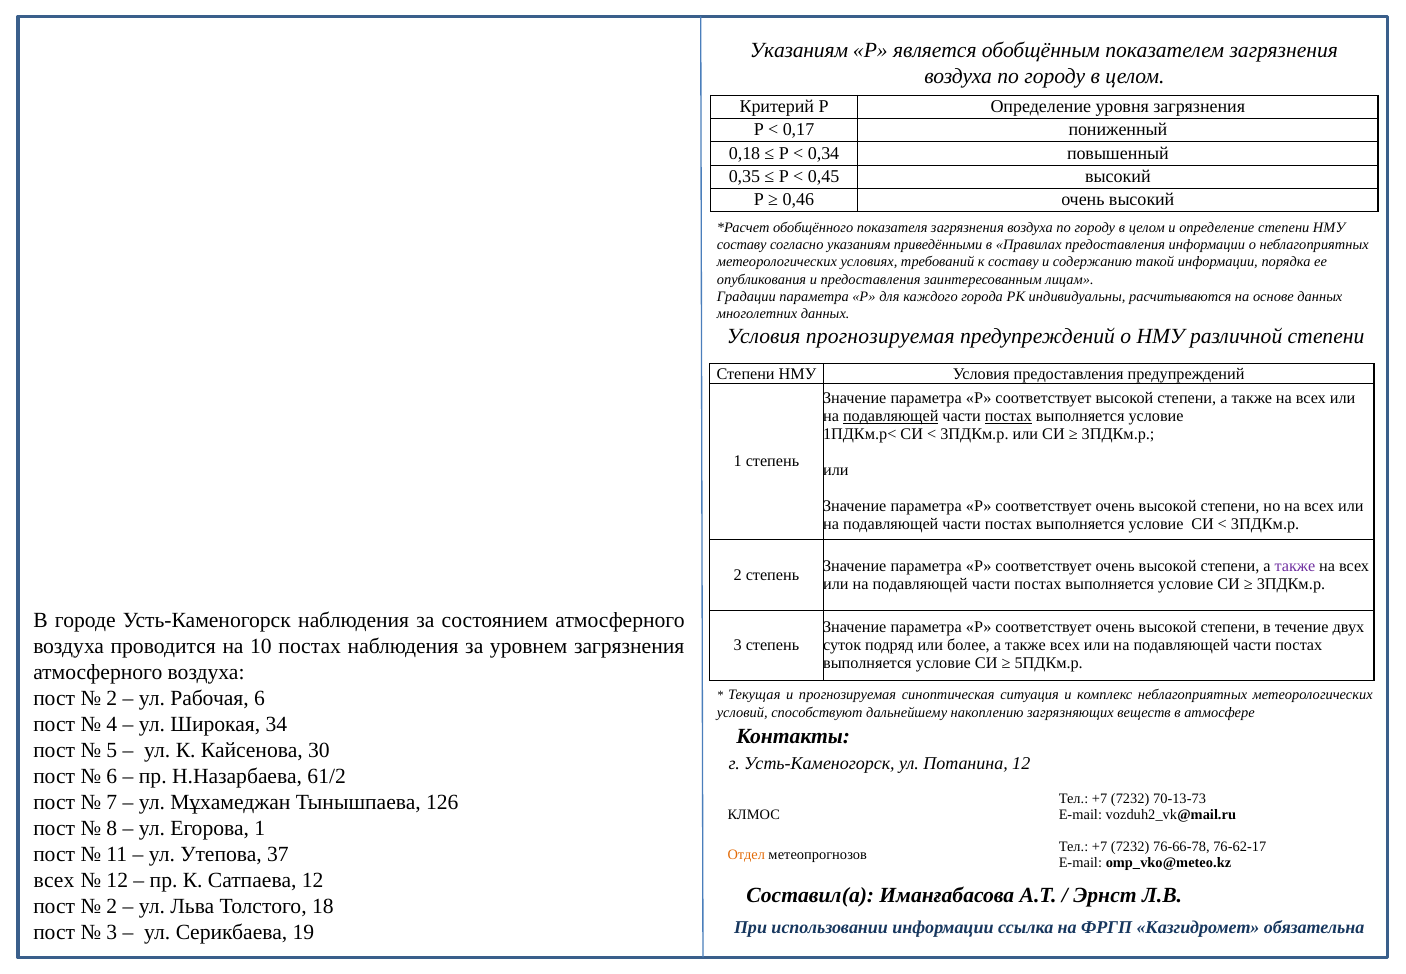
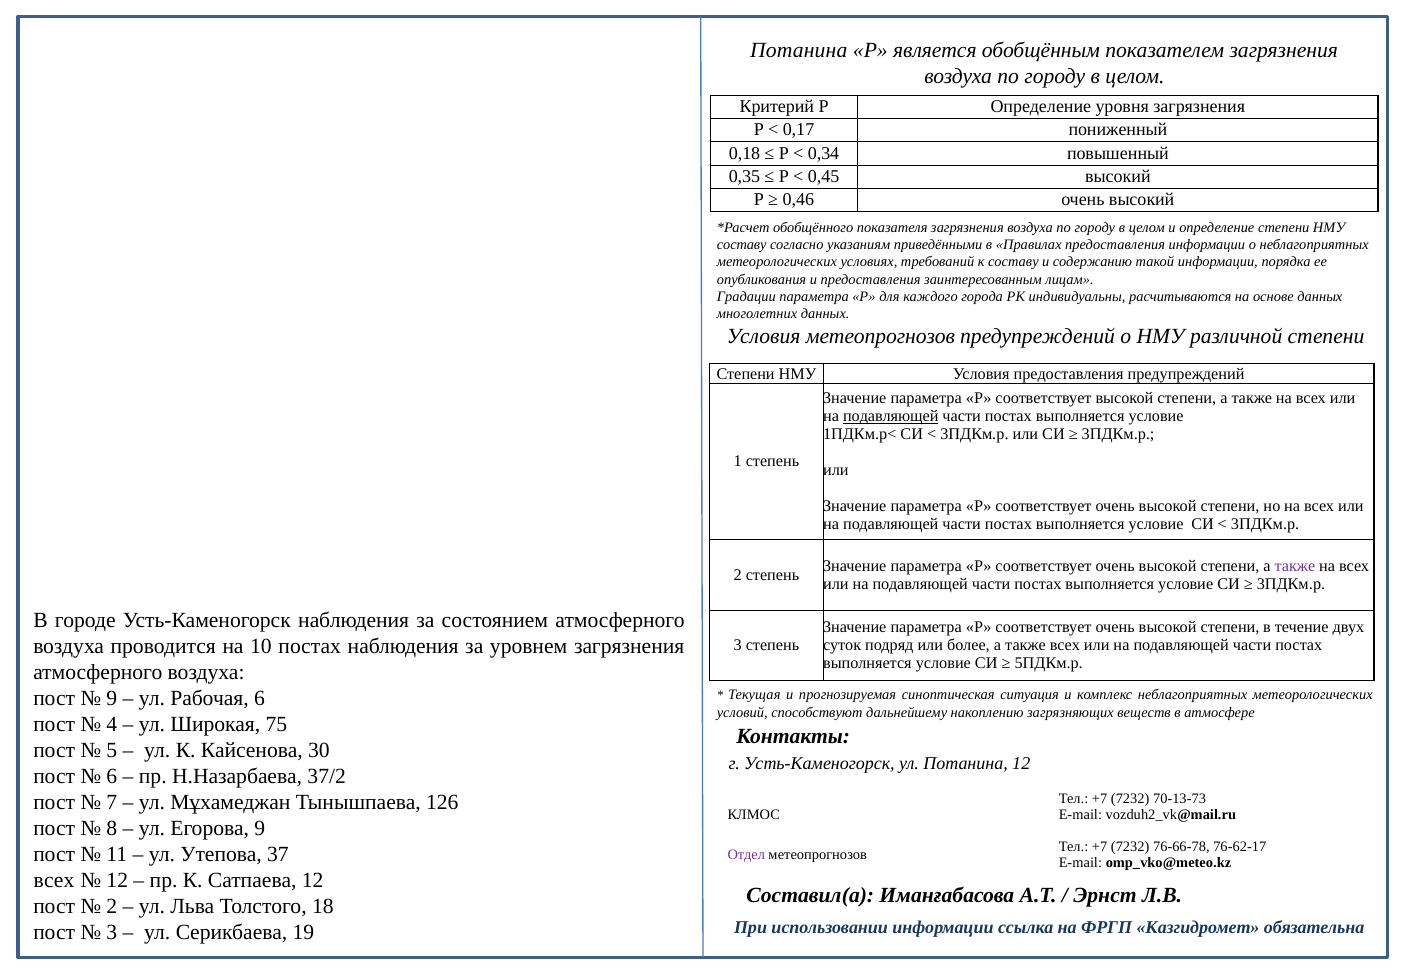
Указаниям at (799, 51): Указаниям -> Потанина
Условия прогнозируемая: прогнозируемая -> метеопрогнозов
постах at (1008, 416) underline: present -> none
2 at (112, 698): 2 -> 9
34: 34 -> 75
61/2: 61/2 -> 37/2
Егорова 1: 1 -> 9
Отдел colour: orange -> purple
